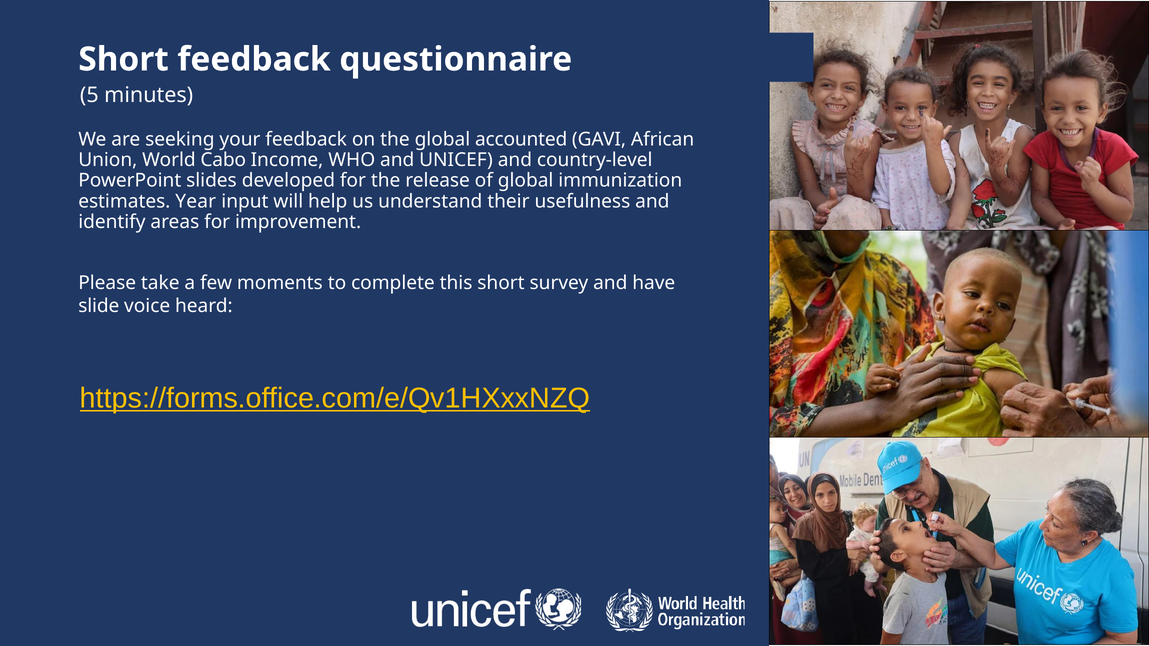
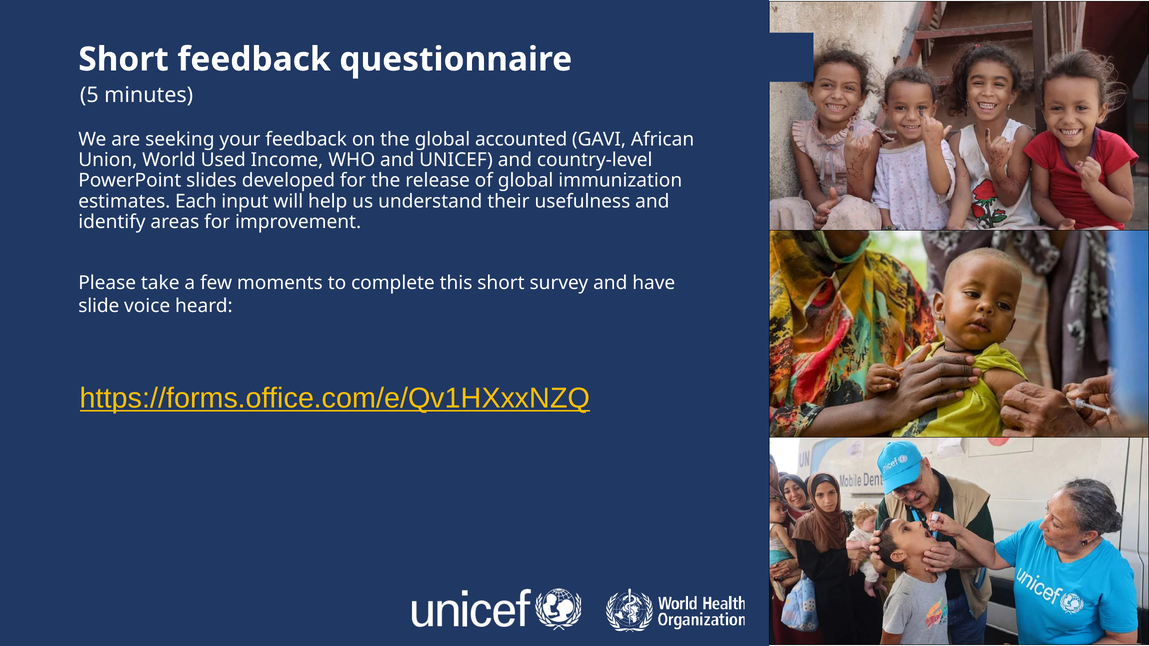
Cabo: Cabo -> Used
Year: Year -> Each
